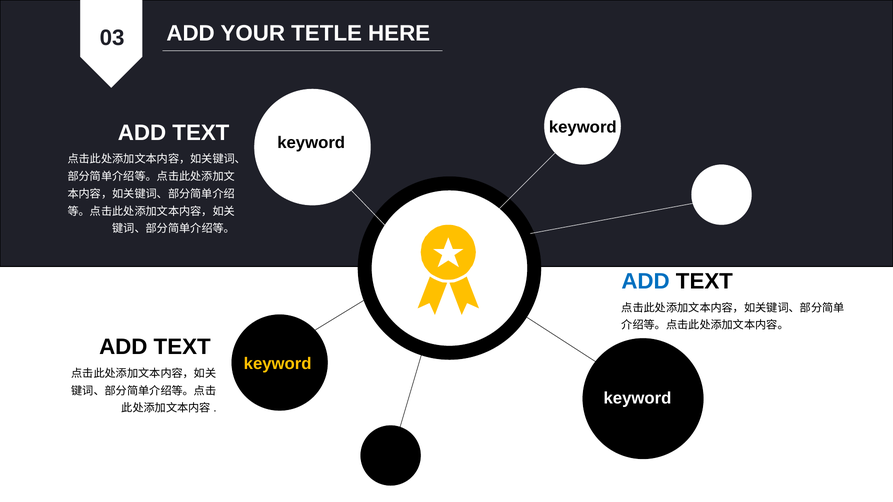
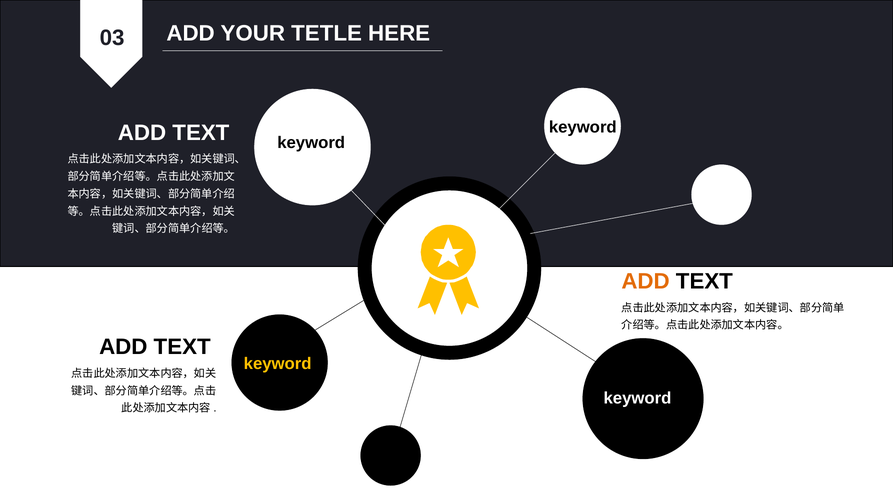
ADD at (646, 282) colour: blue -> orange
